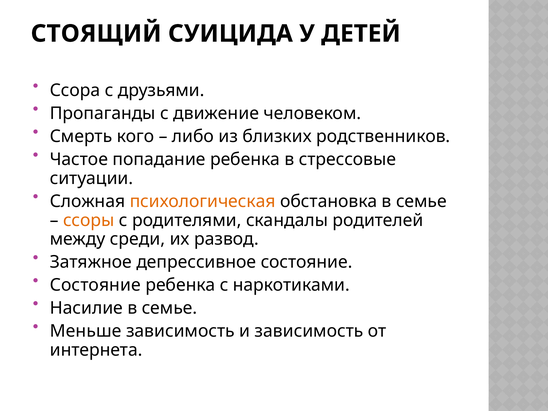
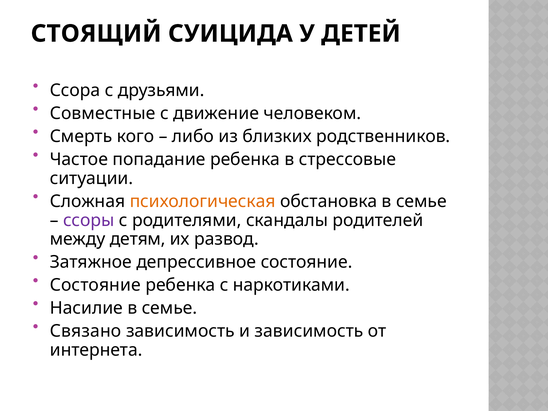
Пропаганды: Пропаганды -> Совместные
ссоры colour: orange -> purple
среди: среди -> детям
Меньше: Меньше -> Связано
